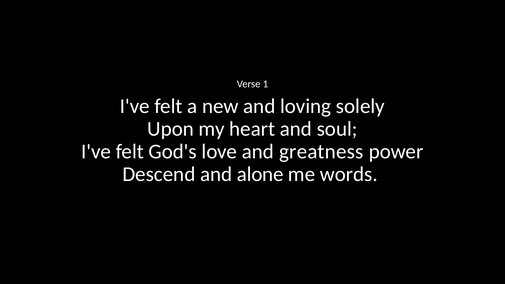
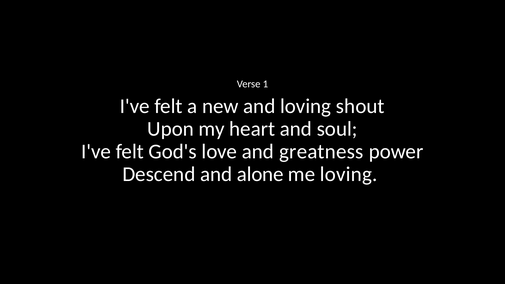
solely: solely -> shout
me words: words -> loving
